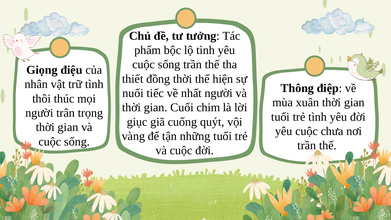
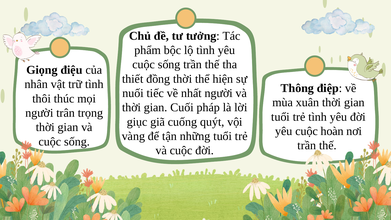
chim: chim -> pháp
chưa: chưa -> hoàn
